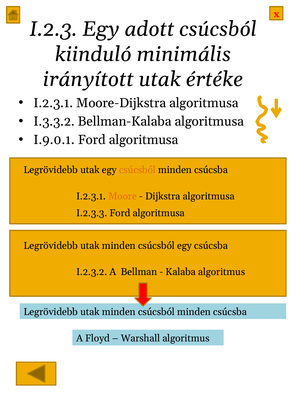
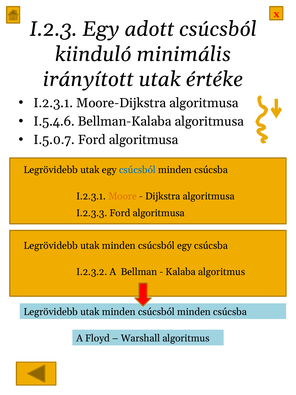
I.3.3.2: I.3.3.2 -> I.5.4.6
I.9.0.1: I.9.0.1 -> I.5.0.7
csúcsból at (137, 170) colour: orange -> blue
